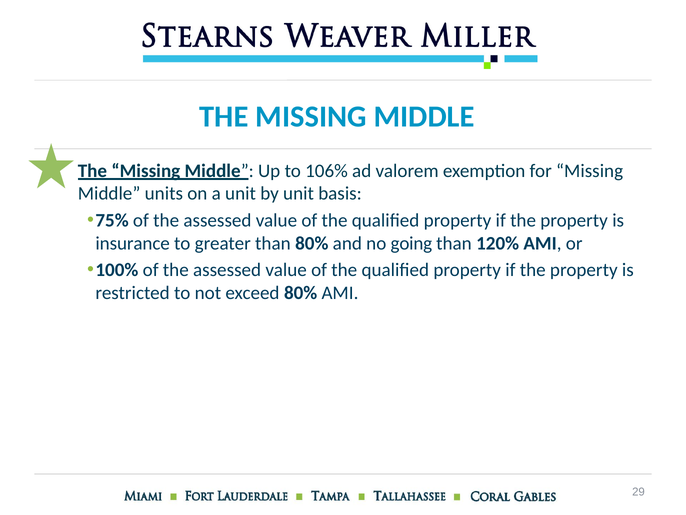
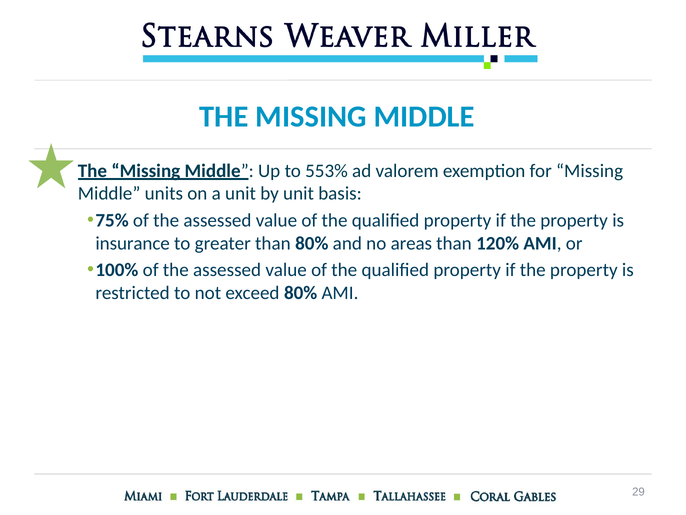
106%: 106% -> 553%
going: going -> areas
